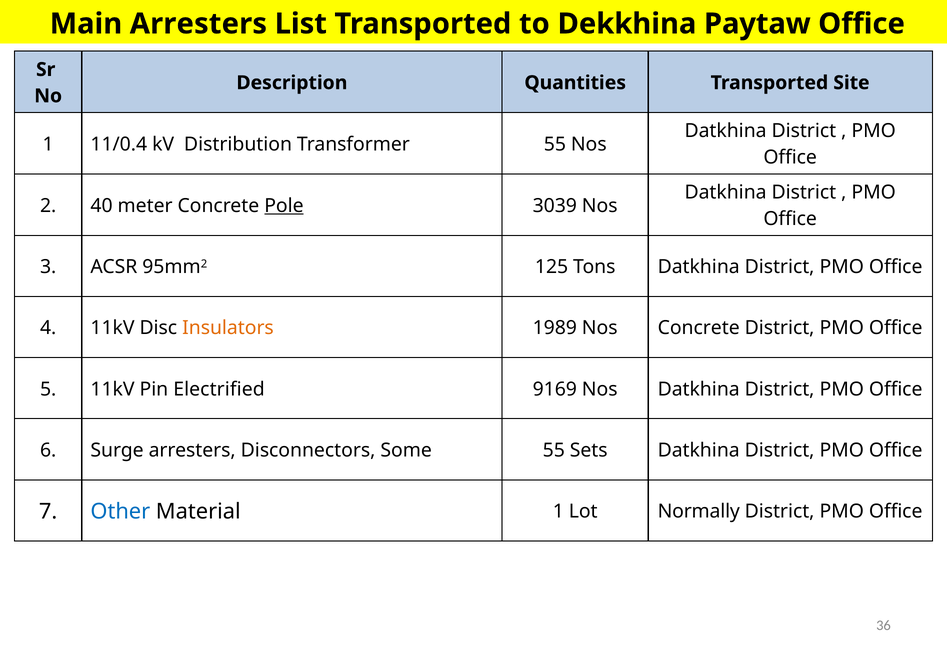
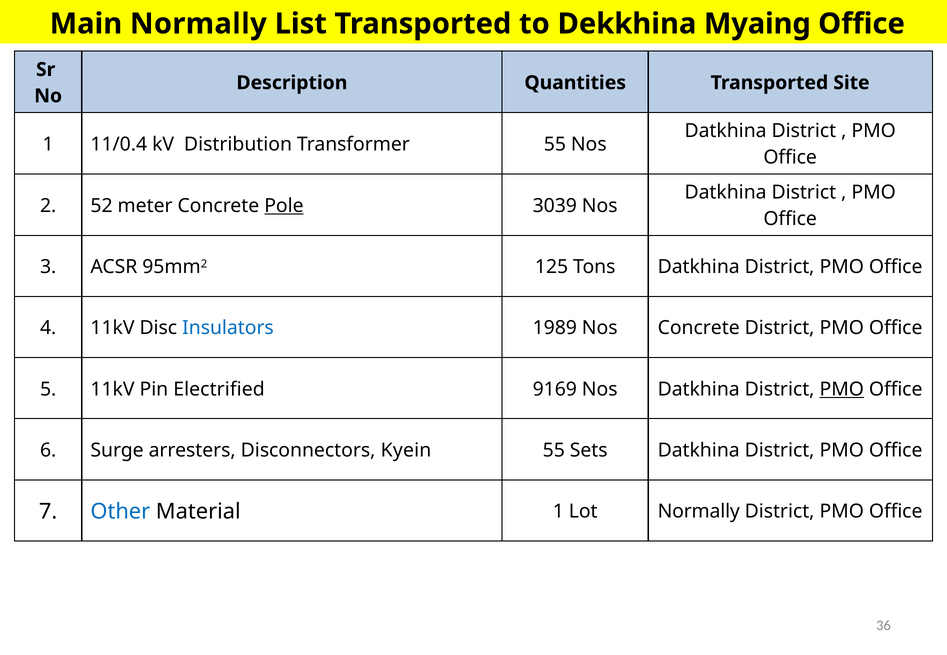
Main Arresters: Arresters -> Normally
Paytaw: Paytaw -> Myaing
40: 40 -> 52
Insulators colour: orange -> blue
PMO at (842, 390) underline: none -> present
Some: Some -> Kyein
